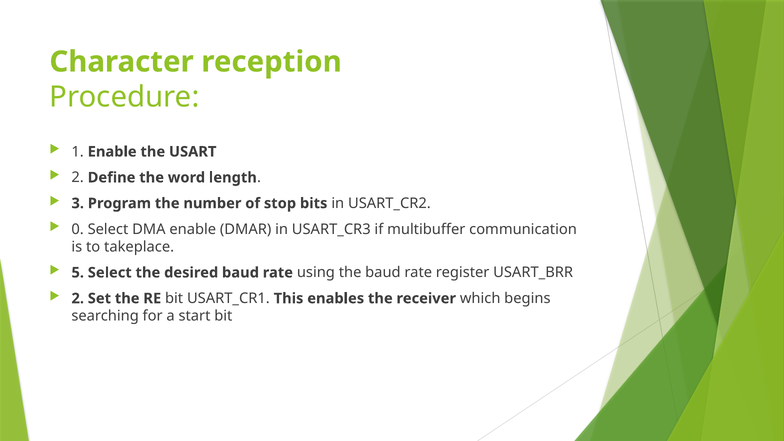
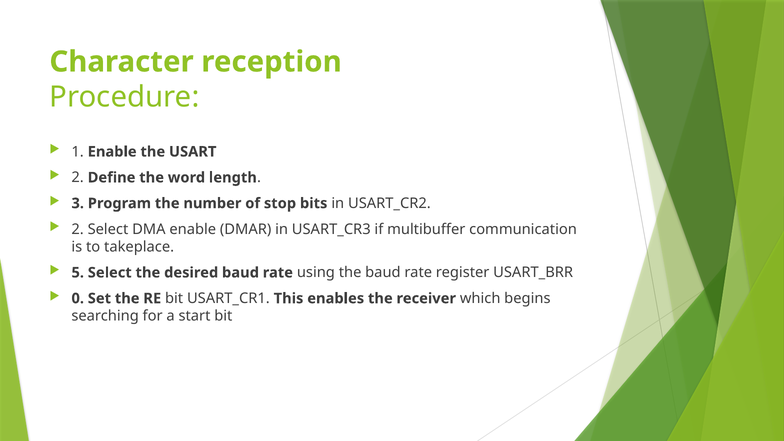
0 at (78, 229): 0 -> 2
2 at (78, 298): 2 -> 0
